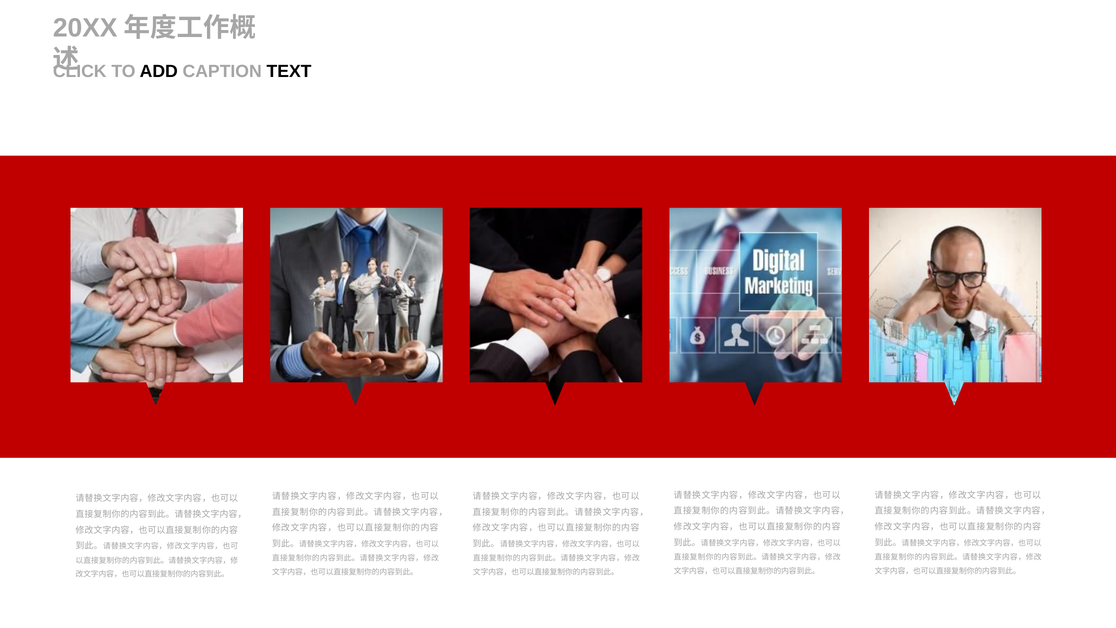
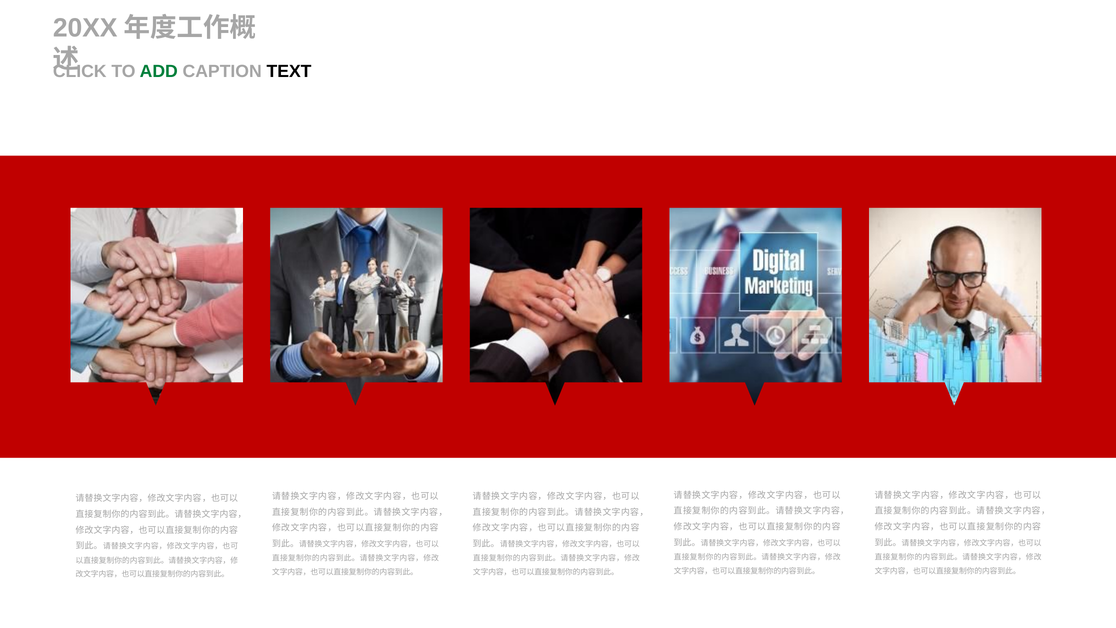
ADD colour: black -> green
